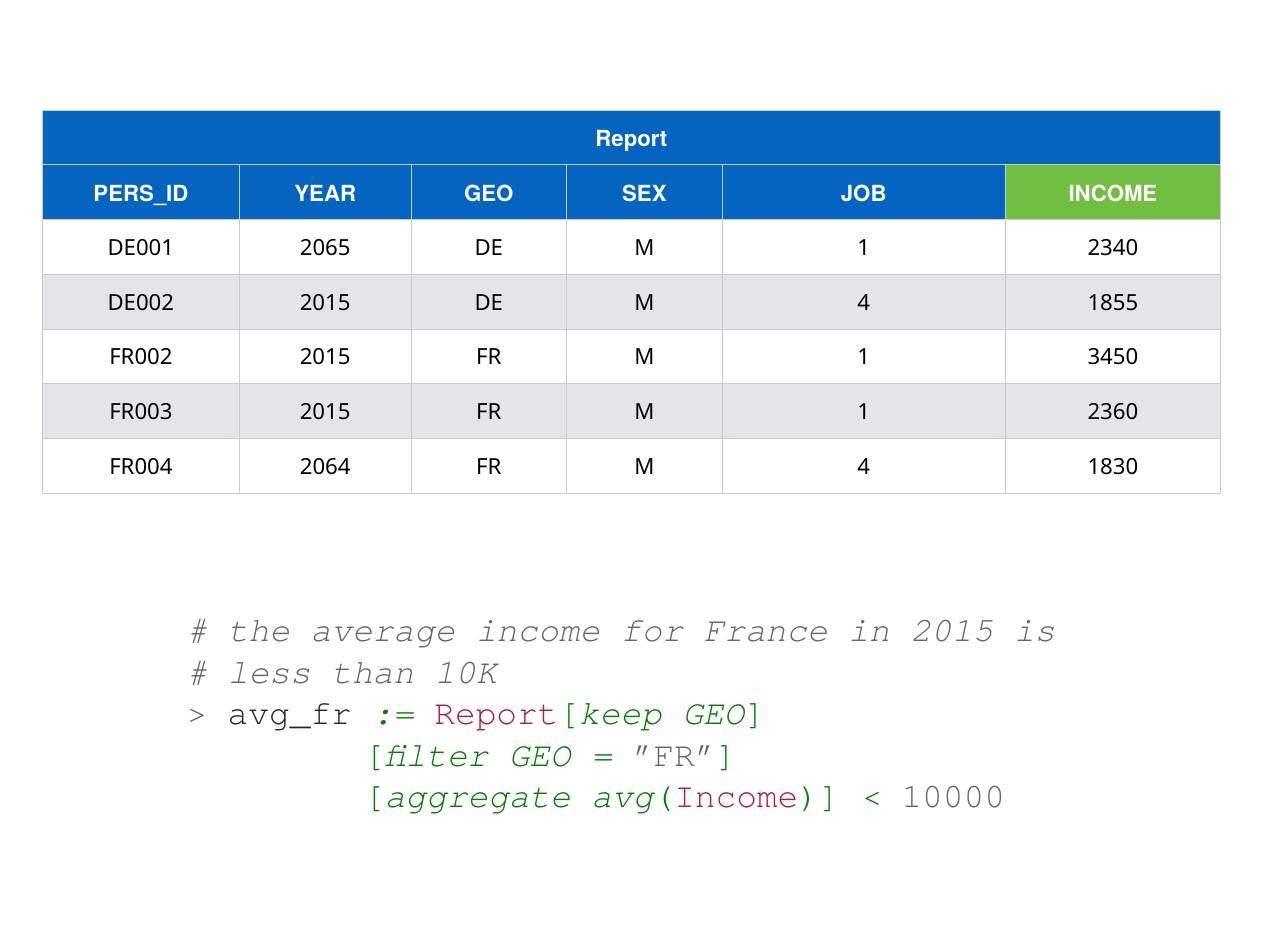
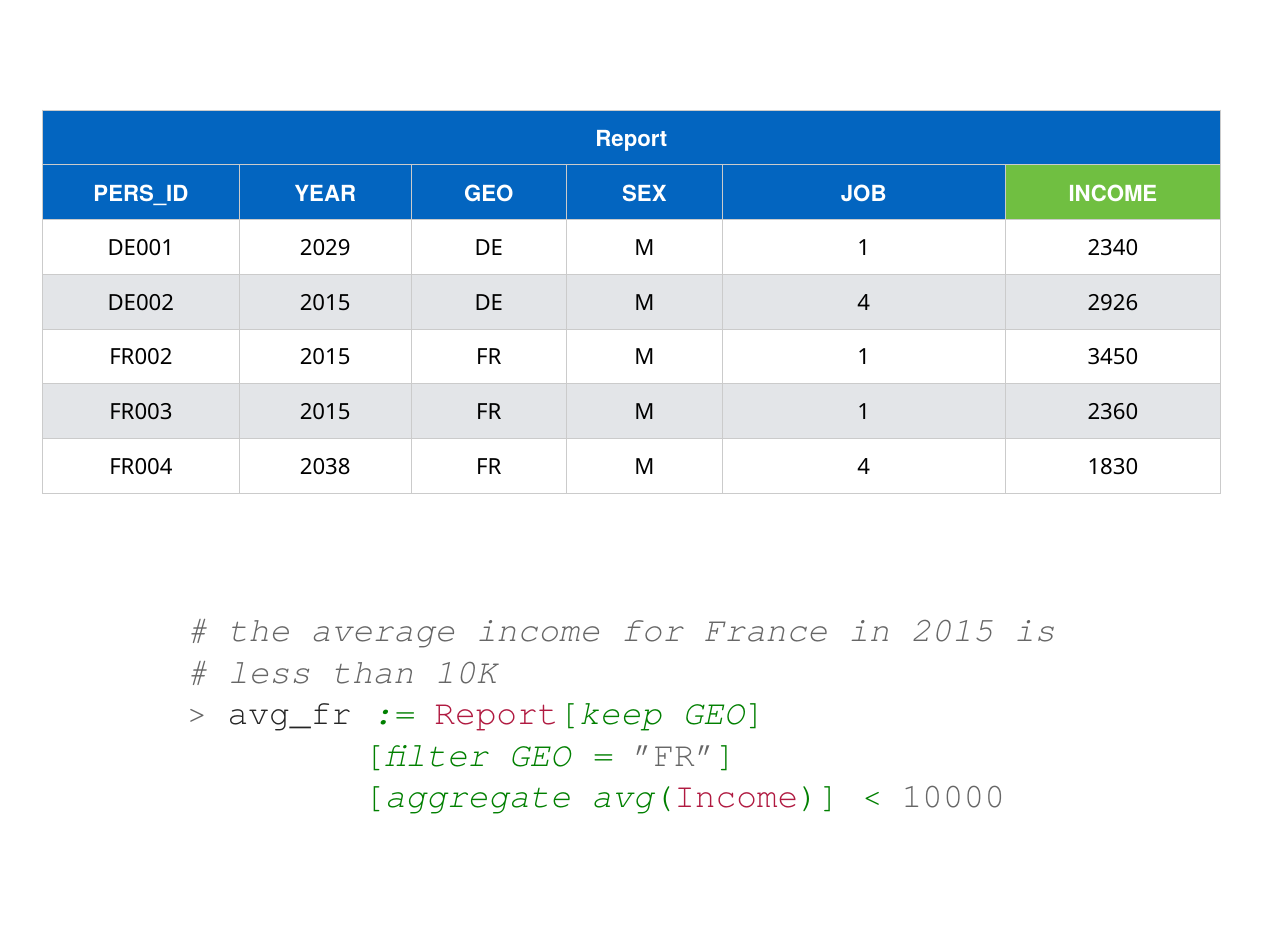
2065: 2065 -> 2029
1855: 1855 -> 2926
2064: 2064 -> 2038
